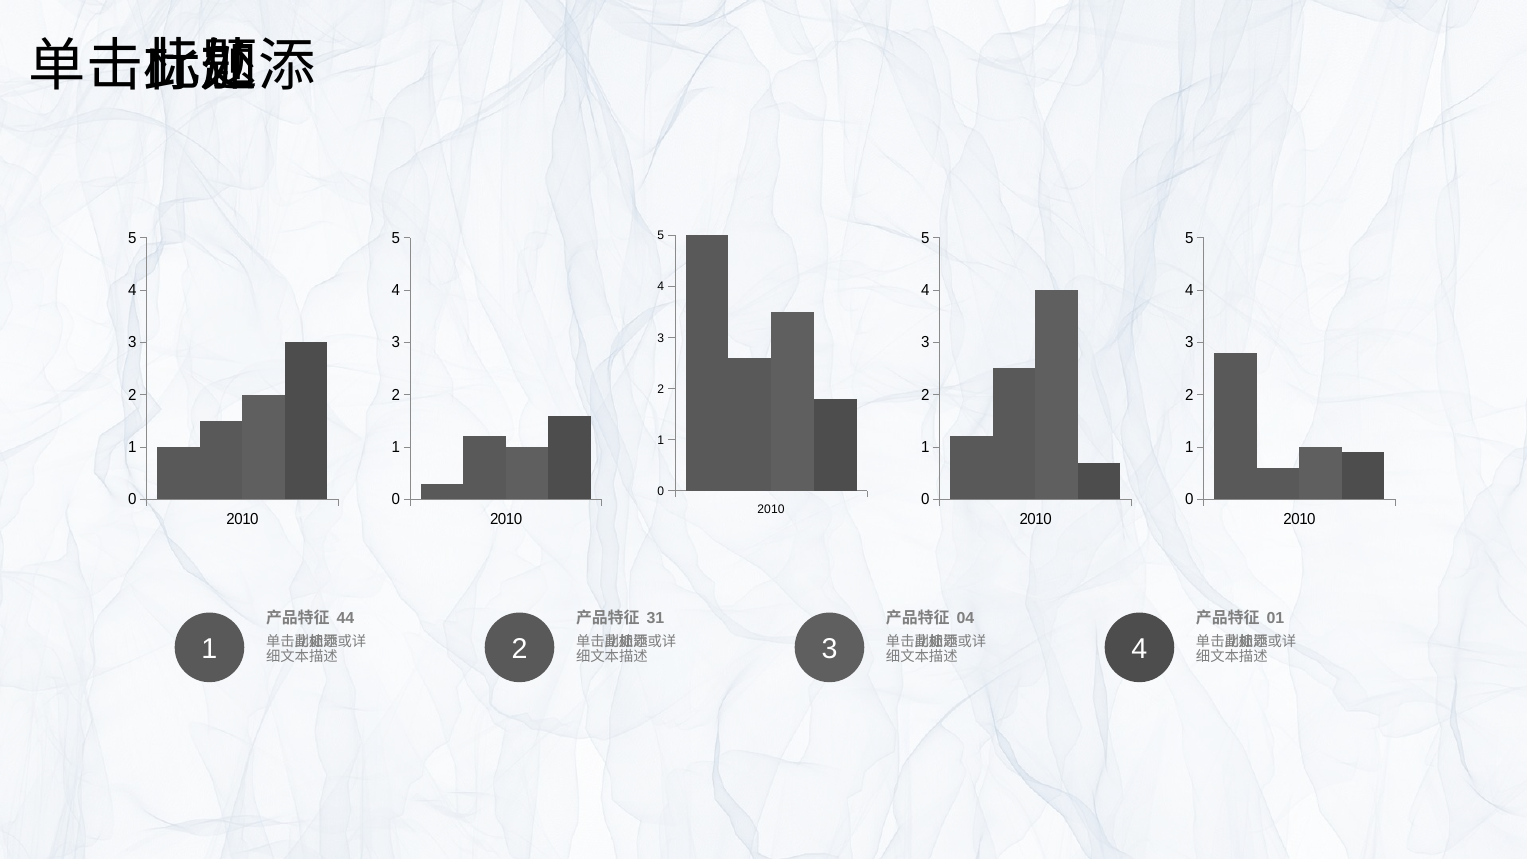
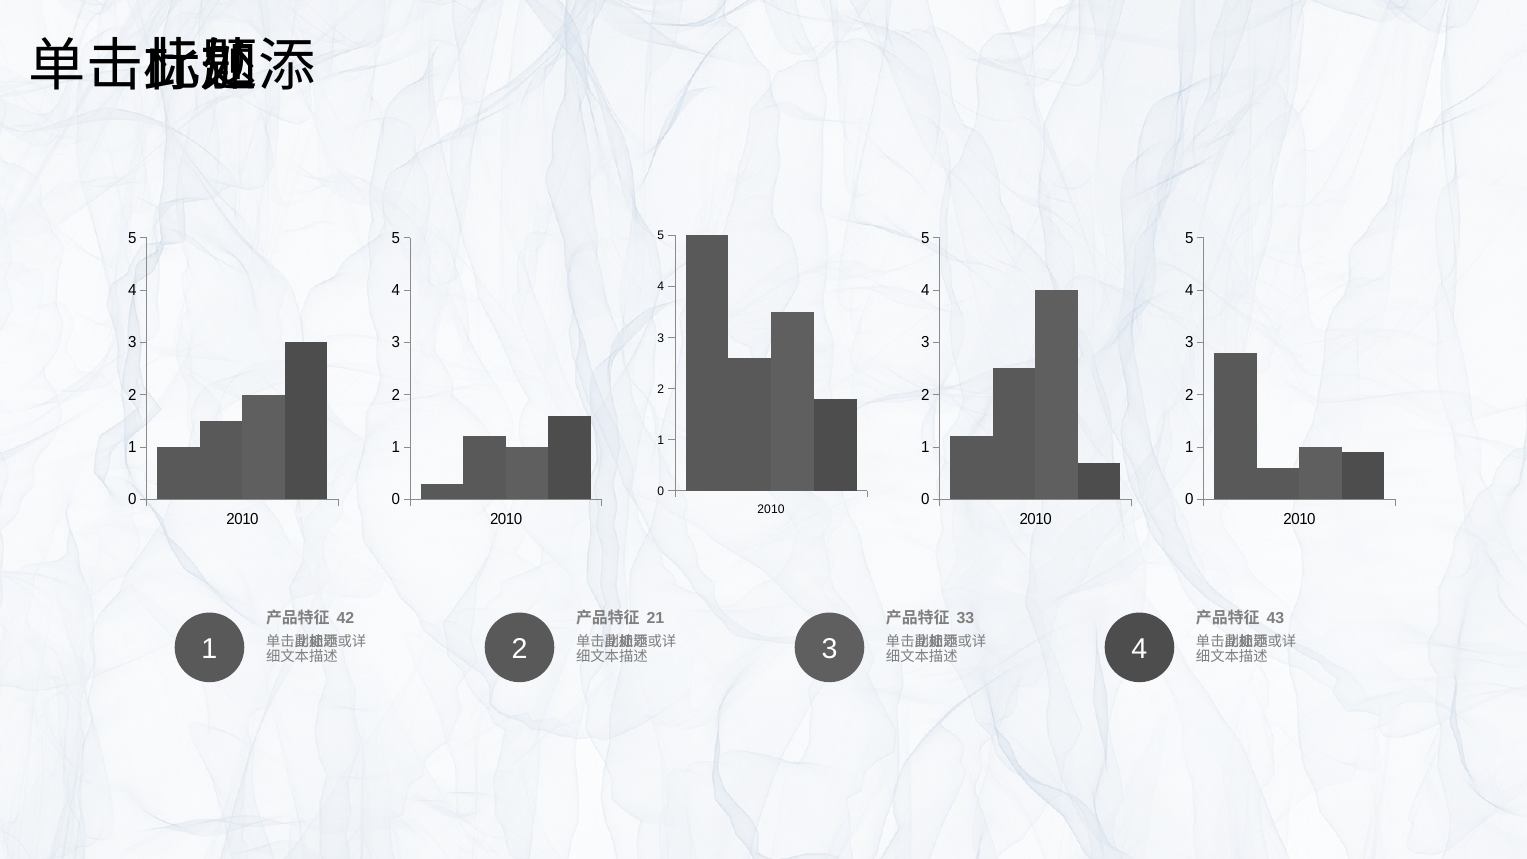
44: 44 -> 42
31: 31 -> 21
04: 04 -> 33
01: 01 -> 43
